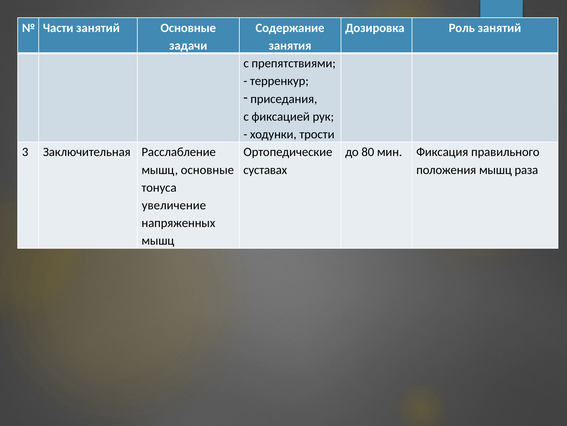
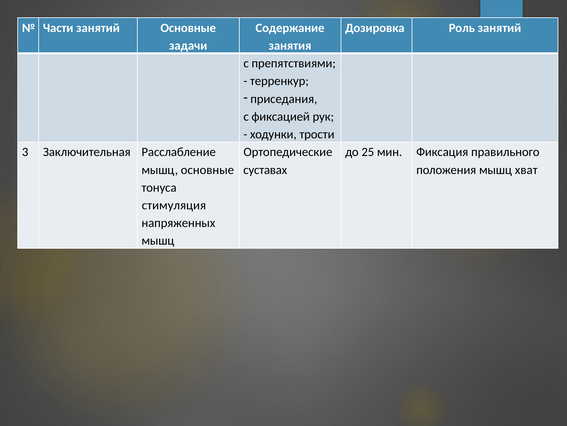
80: 80 -> 25
раза: раза -> хват
увеличение: увеличение -> стимуляция
